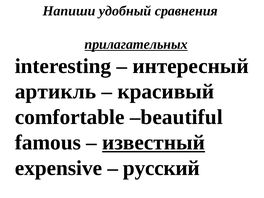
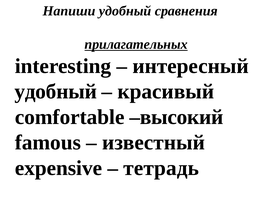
артикль at (55, 92): артикль -> удобный
beautiful: beautiful -> высокий
известный underline: present -> none
русский: русский -> тетрадь
